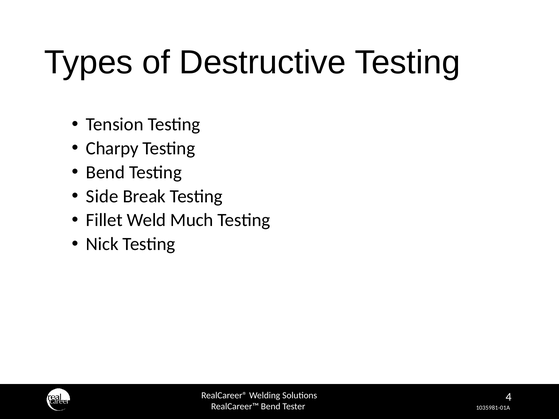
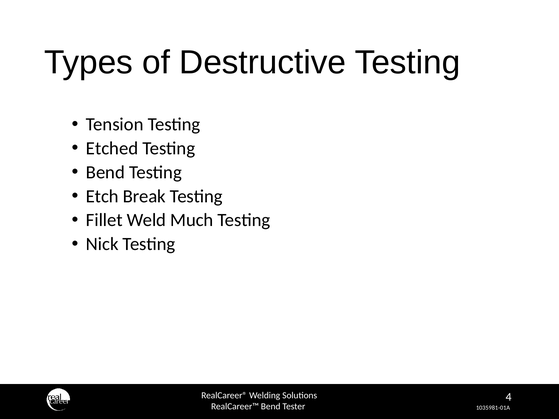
Charpy: Charpy -> Etched
Side: Side -> Etch
